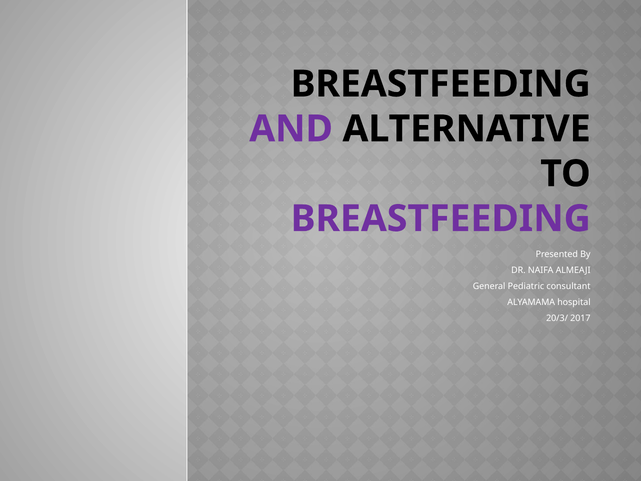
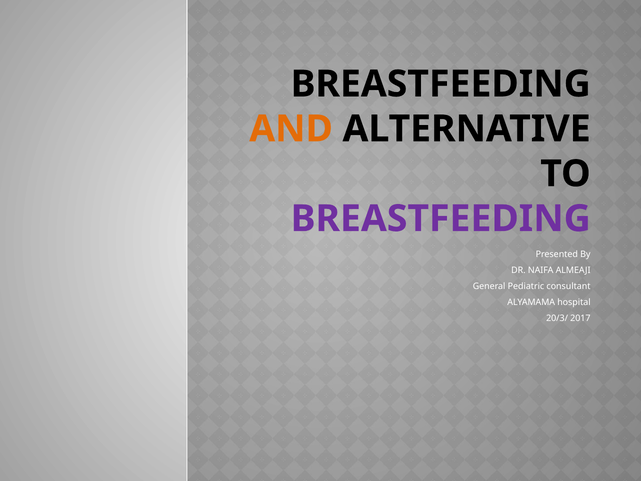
AND colour: purple -> orange
